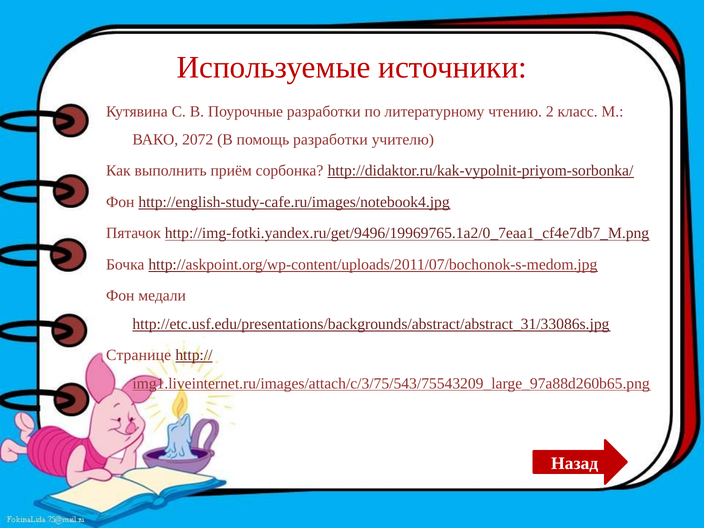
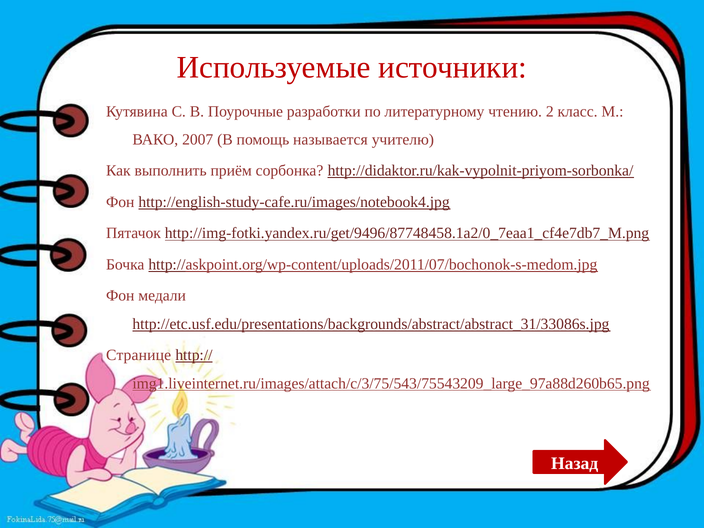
2072: 2072 -> 2007
помощь разработки: разработки -> называется
http://img-fotki.yandex.ru/get/9496/19969765.1a2/0_7eaa1_cf4e7db7_M.png: http://img-fotki.yandex.ru/get/9496/19969765.1a2/0_7eaa1_cf4e7db7_M.png -> http://img-fotki.yandex.ru/get/9496/87748458.1a2/0_7eaa1_cf4e7db7_M.png
